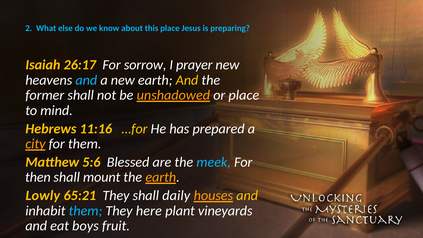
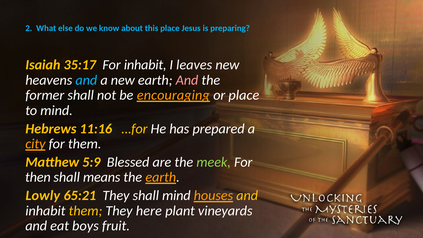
26:17: 26:17 -> 35:17
For sorrow: sorrow -> inhabit
prayer: prayer -> leaves
And at (187, 80) colour: yellow -> pink
unshadowed: unshadowed -> encouraging
5:6: 5:6 -> 5:9
meek colour: light blue -> light green
mount: mount -> means
shall daily: daily -> mind
them at (85, 211) colour: light blue -> yellow
